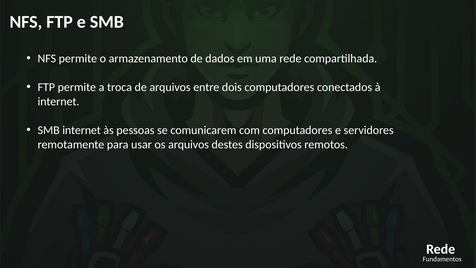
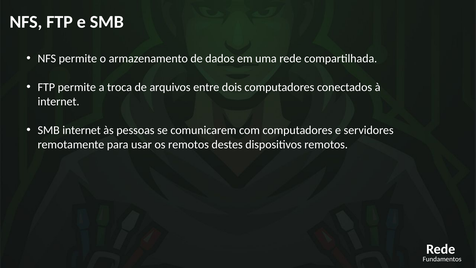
os arquivos: arquivos -> remotos
